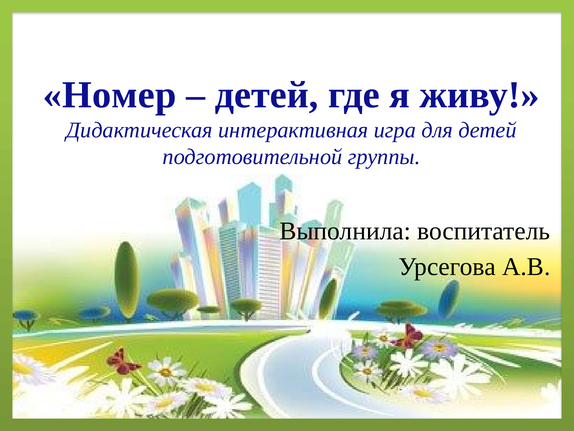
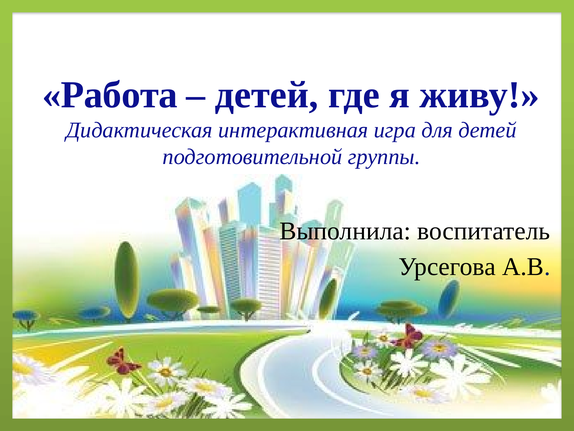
Номер: Номер -> Работа
